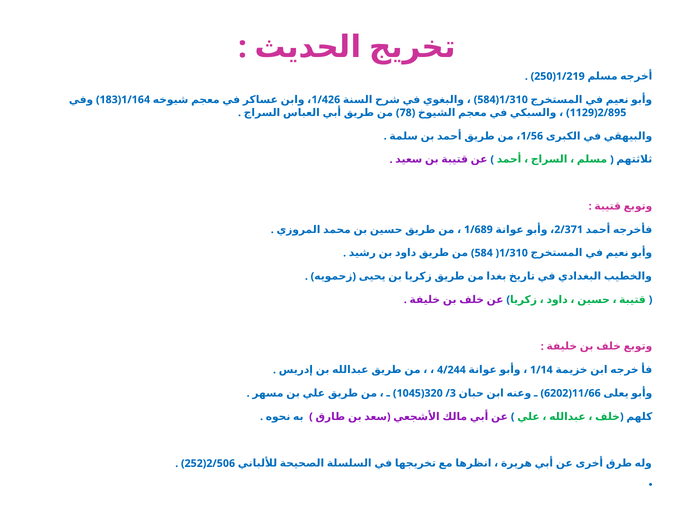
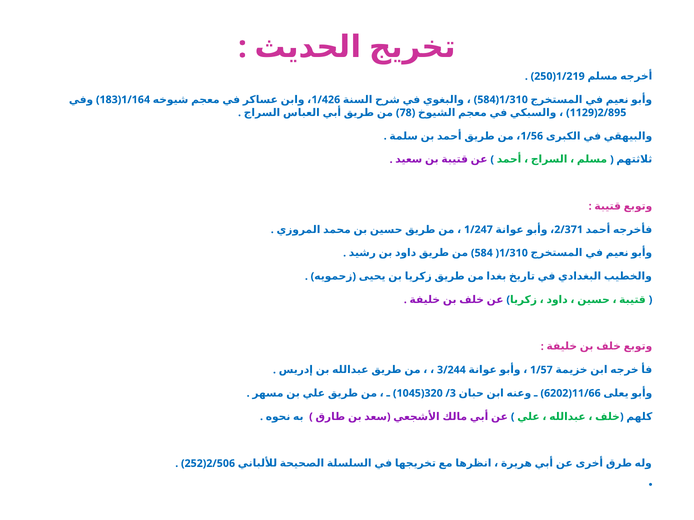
1/689: 1/689 -> 1/247
4/244: 4/244 -> 3/244
1/14: 1/14 -> 1/57
